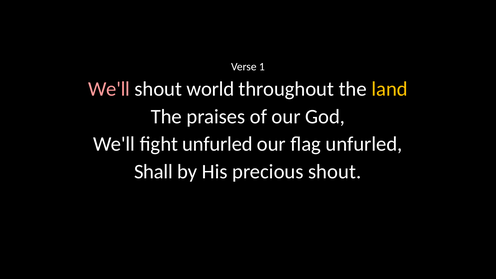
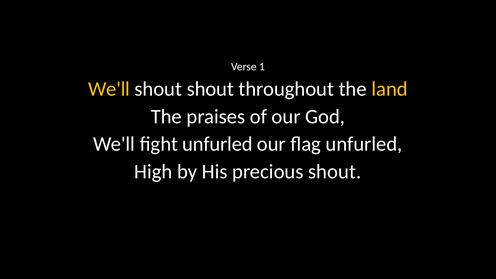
We'll at (109, 89) colour: pink -> yellow
shout world: world -> shout
Shall: Shall -> High
